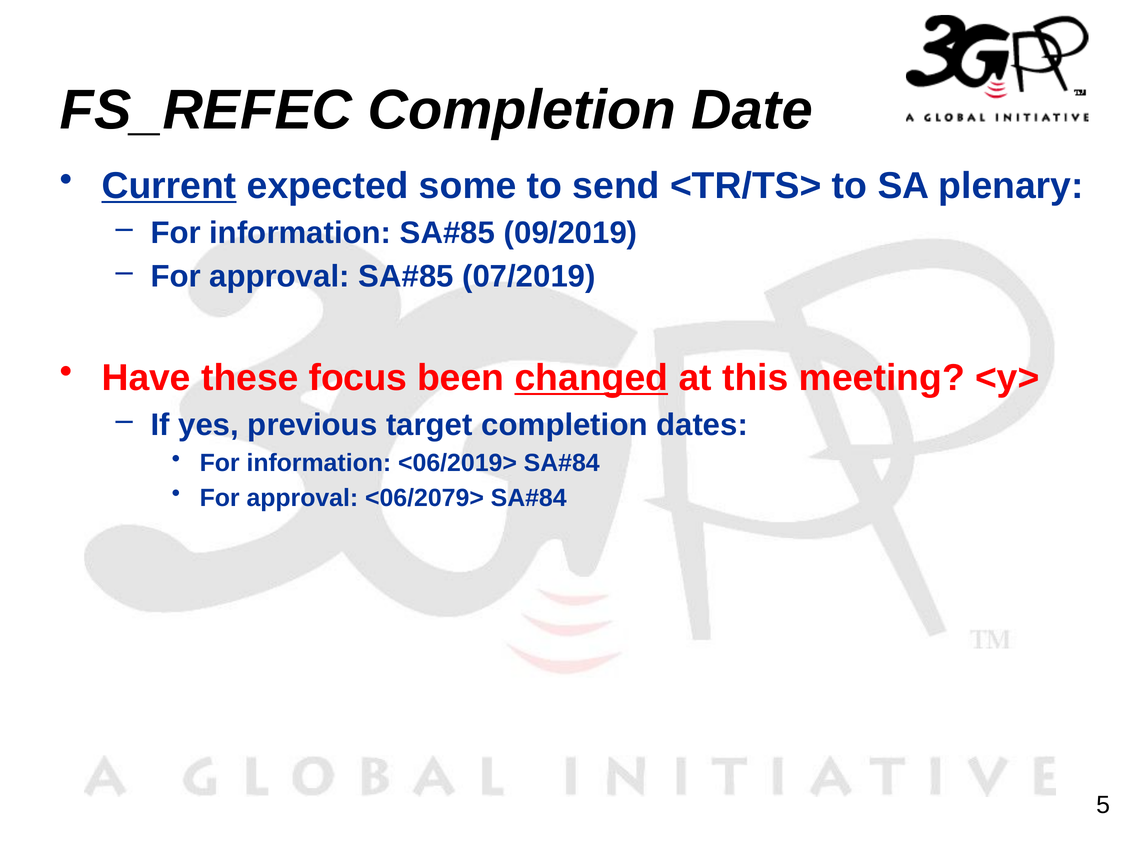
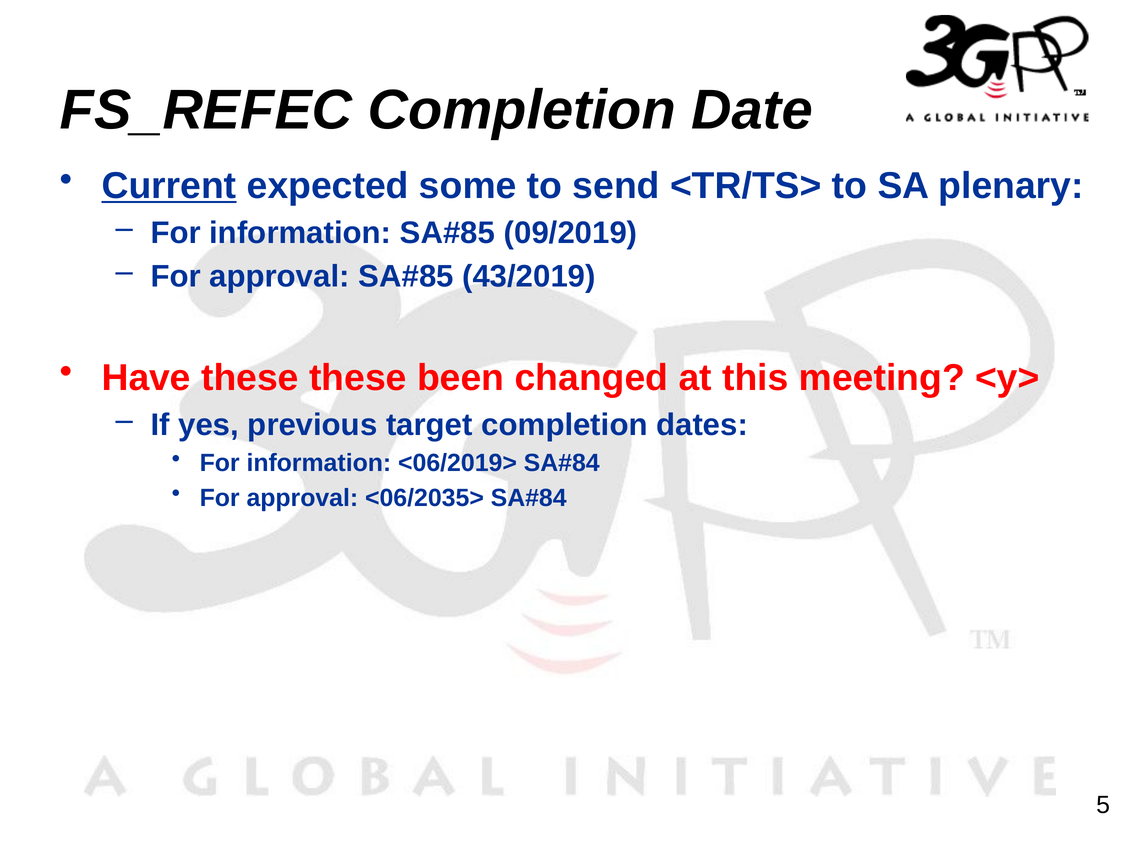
07/2019: 07/2019 -> 43/2019
these focus: focus -> these
changed underline: present -> none
<06/2079>: <06/2079> -> <06/2035>
